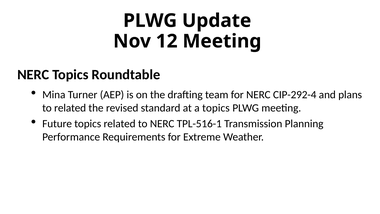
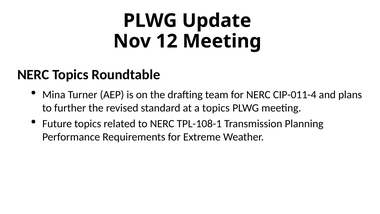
CIP-292-4: CIP-292-4 -> CIP-011-4
to related: related -> further
TPL-516-1: TPL-516-1 -> TPL-108-1
